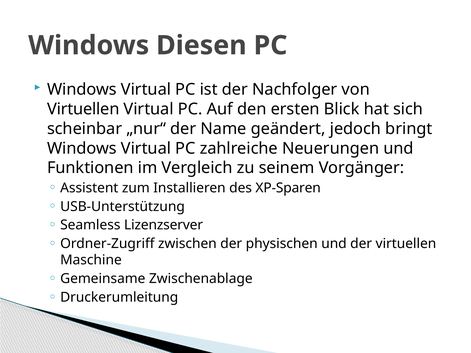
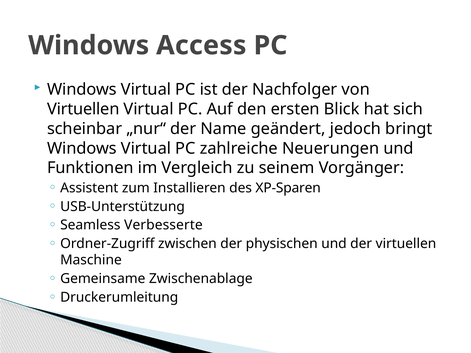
Diesen: Diesen -> Access
Lizenzserver: Lizenzserver -> Verbesserte
